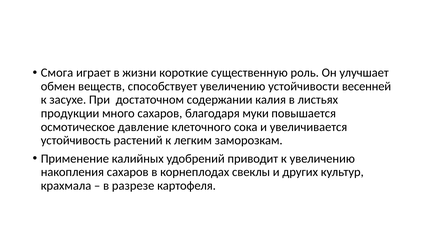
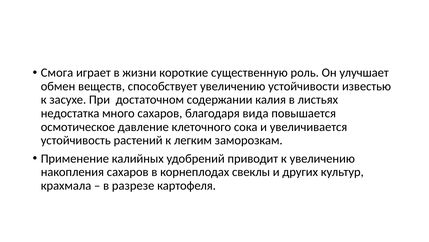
весенней: весенней -> известью
продукции: продукции -> недостатка
муки: муки -> вида
